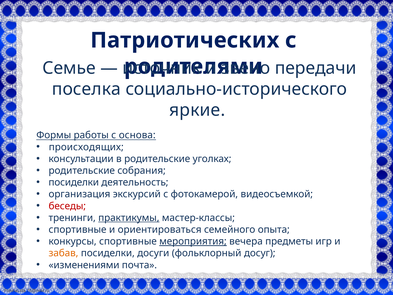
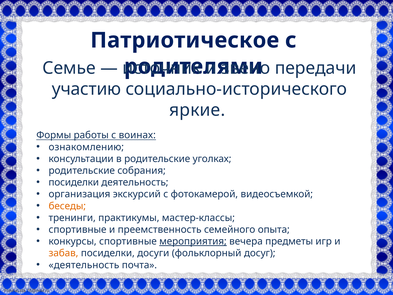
Патриотических: Патриотических -> Патриотическое
поселка: поселка -> участию
основа: основа -> воинах
происходящих: происходящих -> ознакомлению
беседы colour: red -> orange
практикумы underline: present -> none
ориентироваться: ориентироваться -> преемственность
изменениями at (84, 265): изменениями -> деятельность
